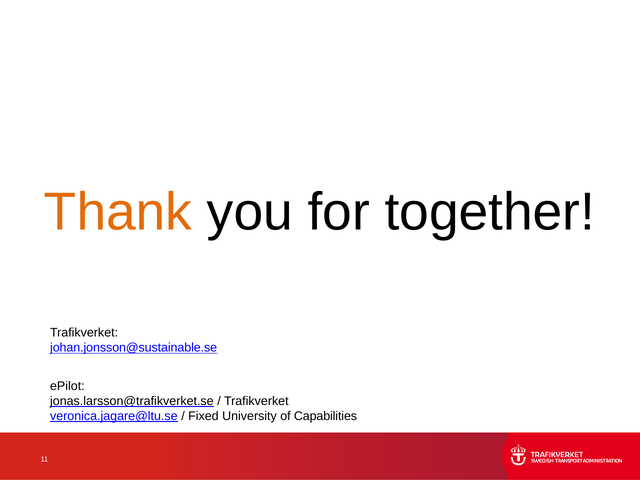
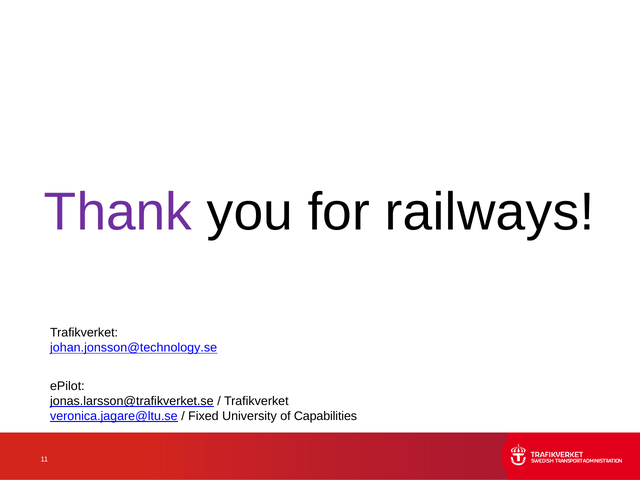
Thank colour: orange -> purple
together: together -> railways
johan.jonsson@sustainable.se: johan.jonsson@sustainable.se -> johan.jonsson@technology.se
